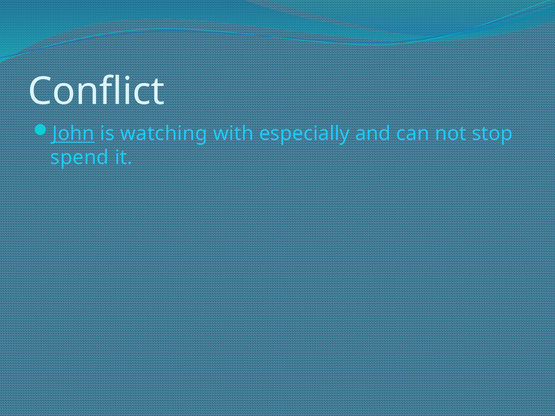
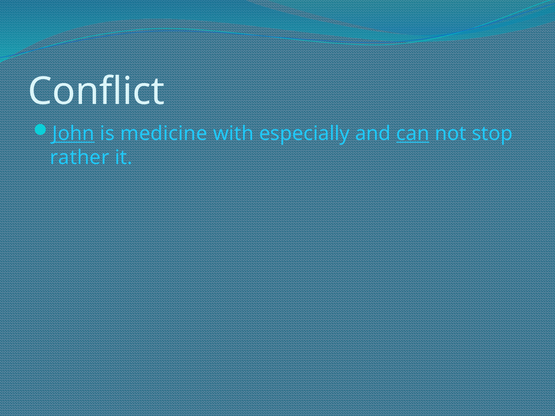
watching: watching -> medicine
can underline: none -> present
spend: spend -> rather
